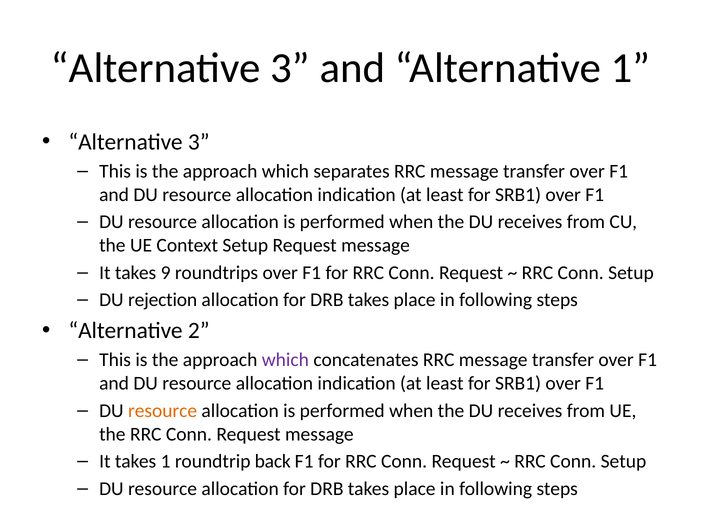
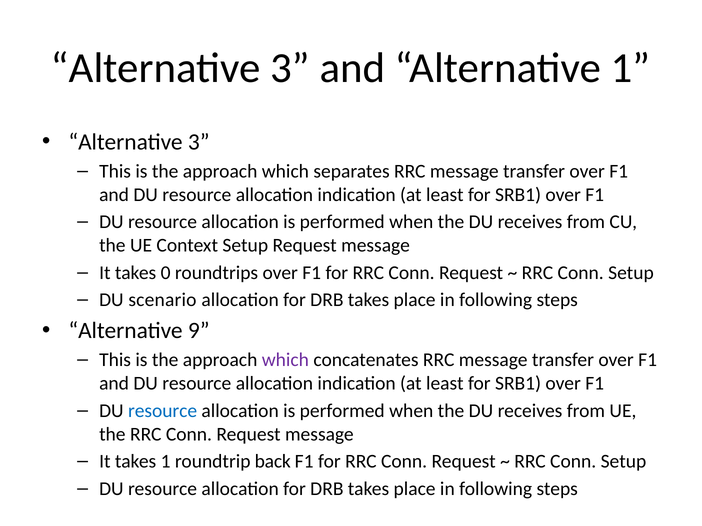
9: 9 -> 0
rejection: rejection -> scenario
2: 2 -> 9
resource at (163, 411) colour: orange -> blue
